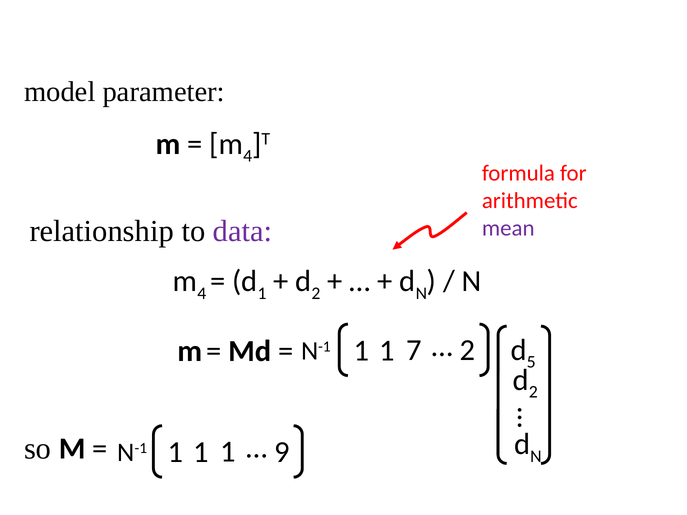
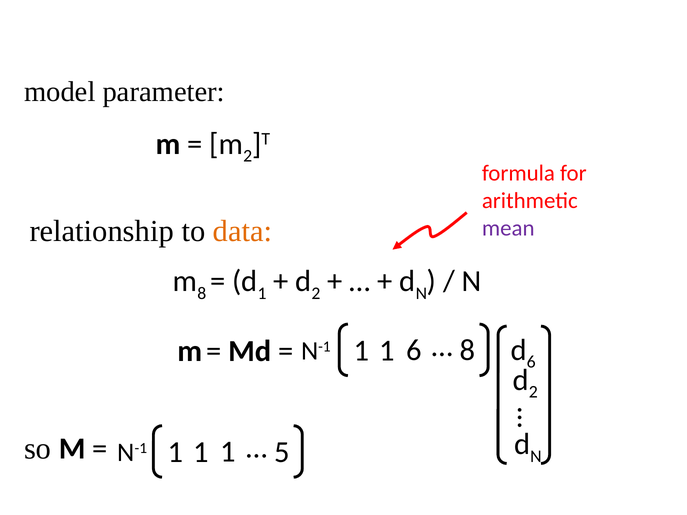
4 at (248, 156): 4 -> 2
data colour: purple -> orange
4 at (202, 293): 4 -> 8
1 7: 7 -> 6
2 at (468, 351): 2 -> 8
5 at (531, 362): 5 -> 6
9: 9 -> 5
